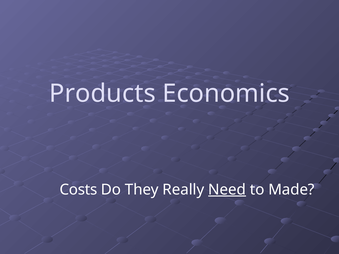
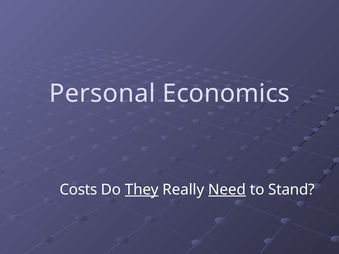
Products: Products -> Personal
They underline: none -> present
Made: Made -> Stand
